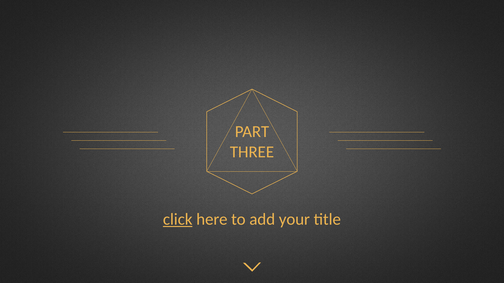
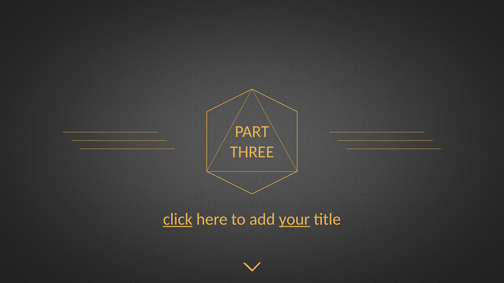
your underline: none -> present
